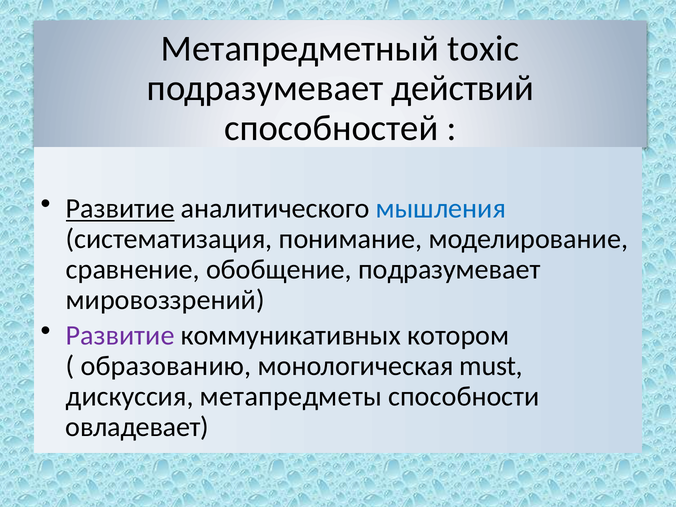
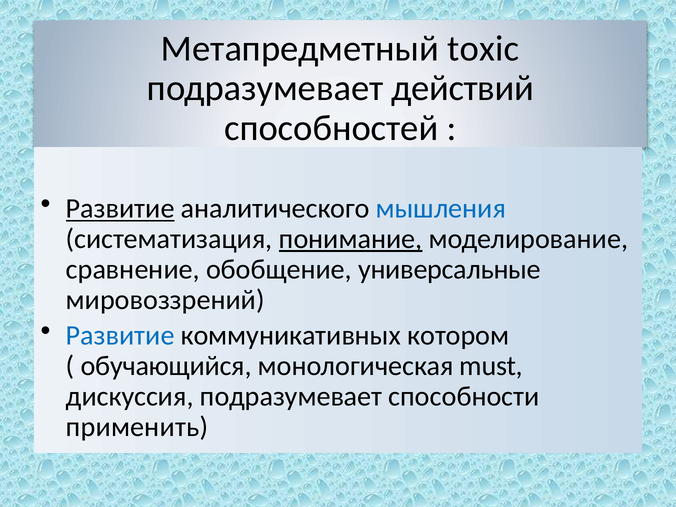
понимание underline: none -> present
обобщение подразумевает: подразумевает -> универсальные
Развитие at (120, 336) colour: purple -> blue
образованию: образованию -> обучающийся
дискуссия метапредметы: метапредметы -> подразумевает
овладевает: овладевает -> применить
